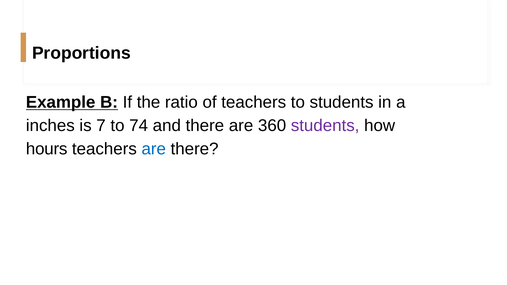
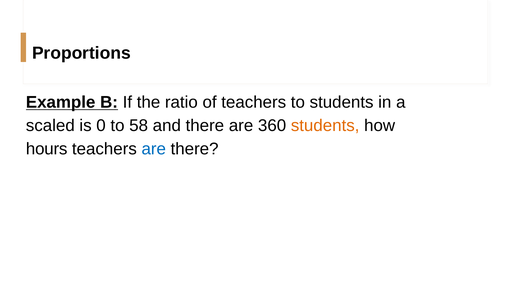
inches: inches -> scaled
7: 7 -> 0
74: 74 -> 58
students at (325, 126) colour: purple -> orange
